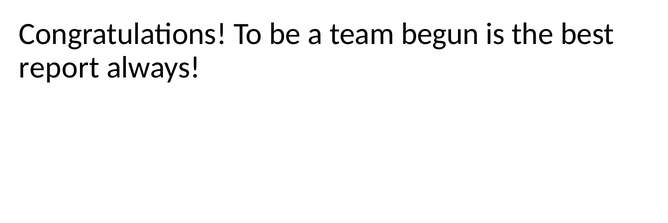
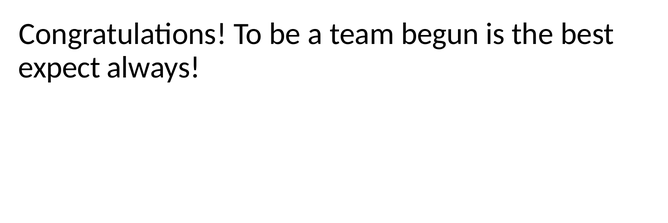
report: report -> expect
